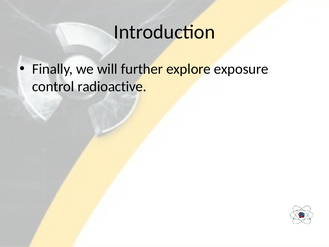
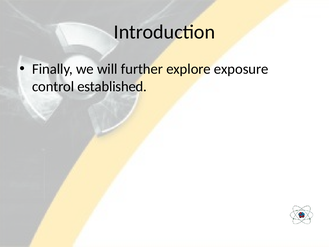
radioactive: radioactive -> established
